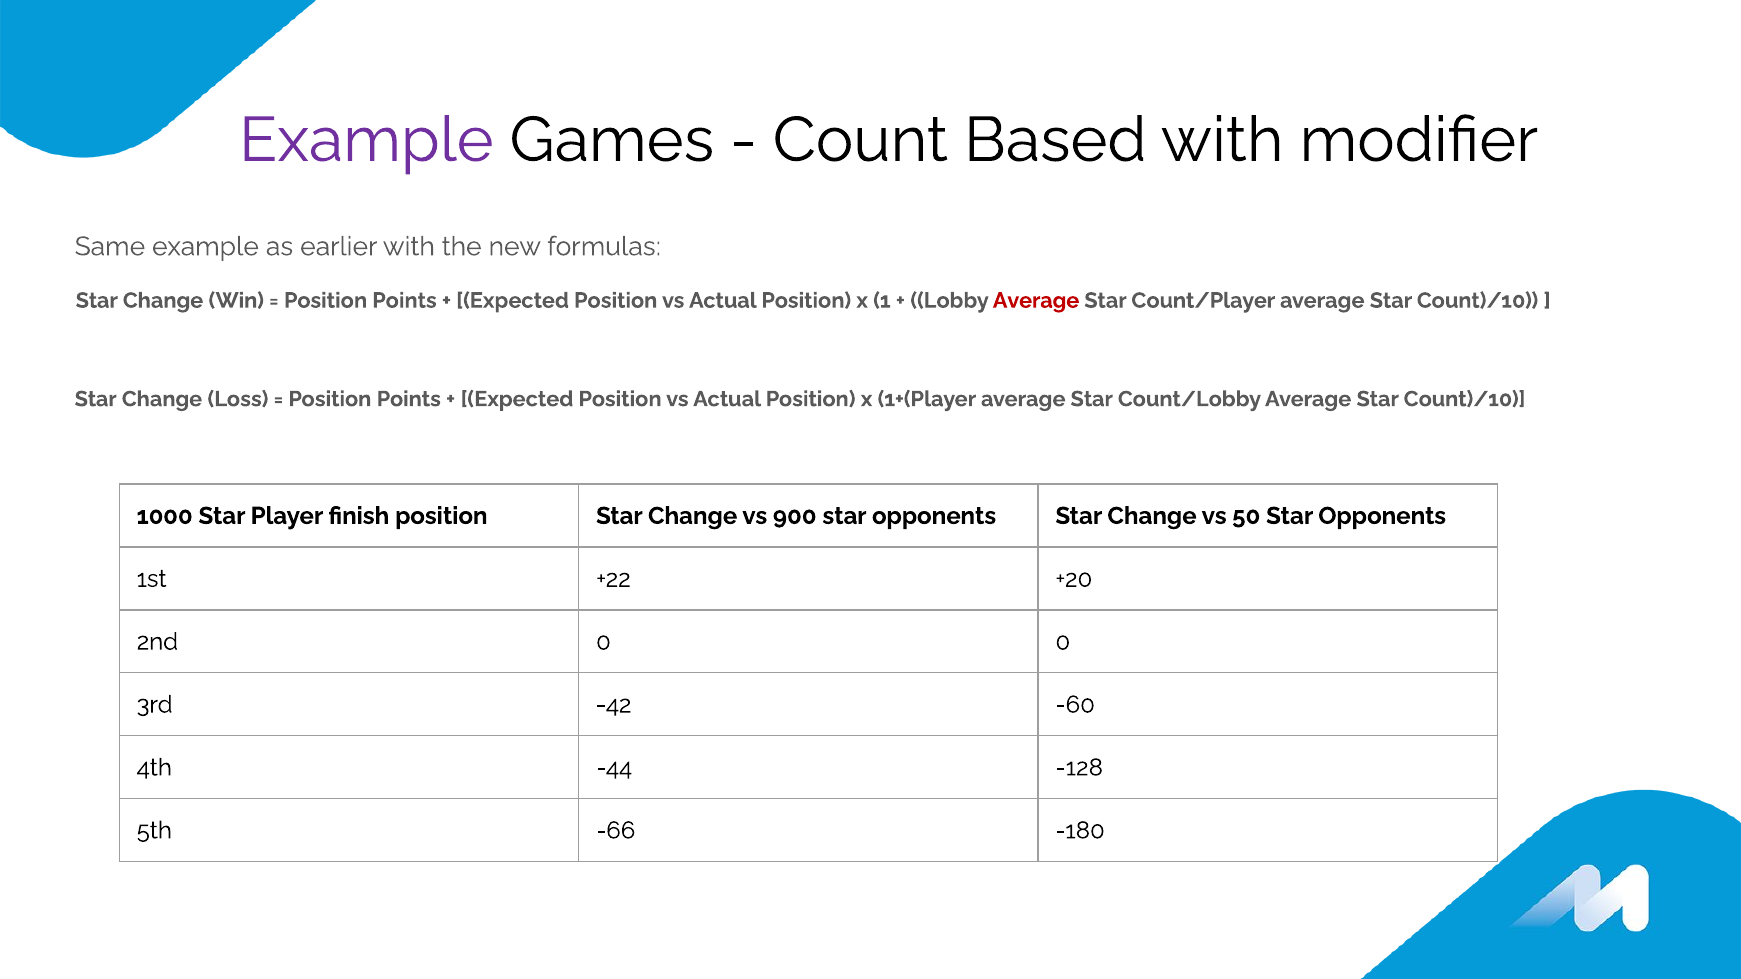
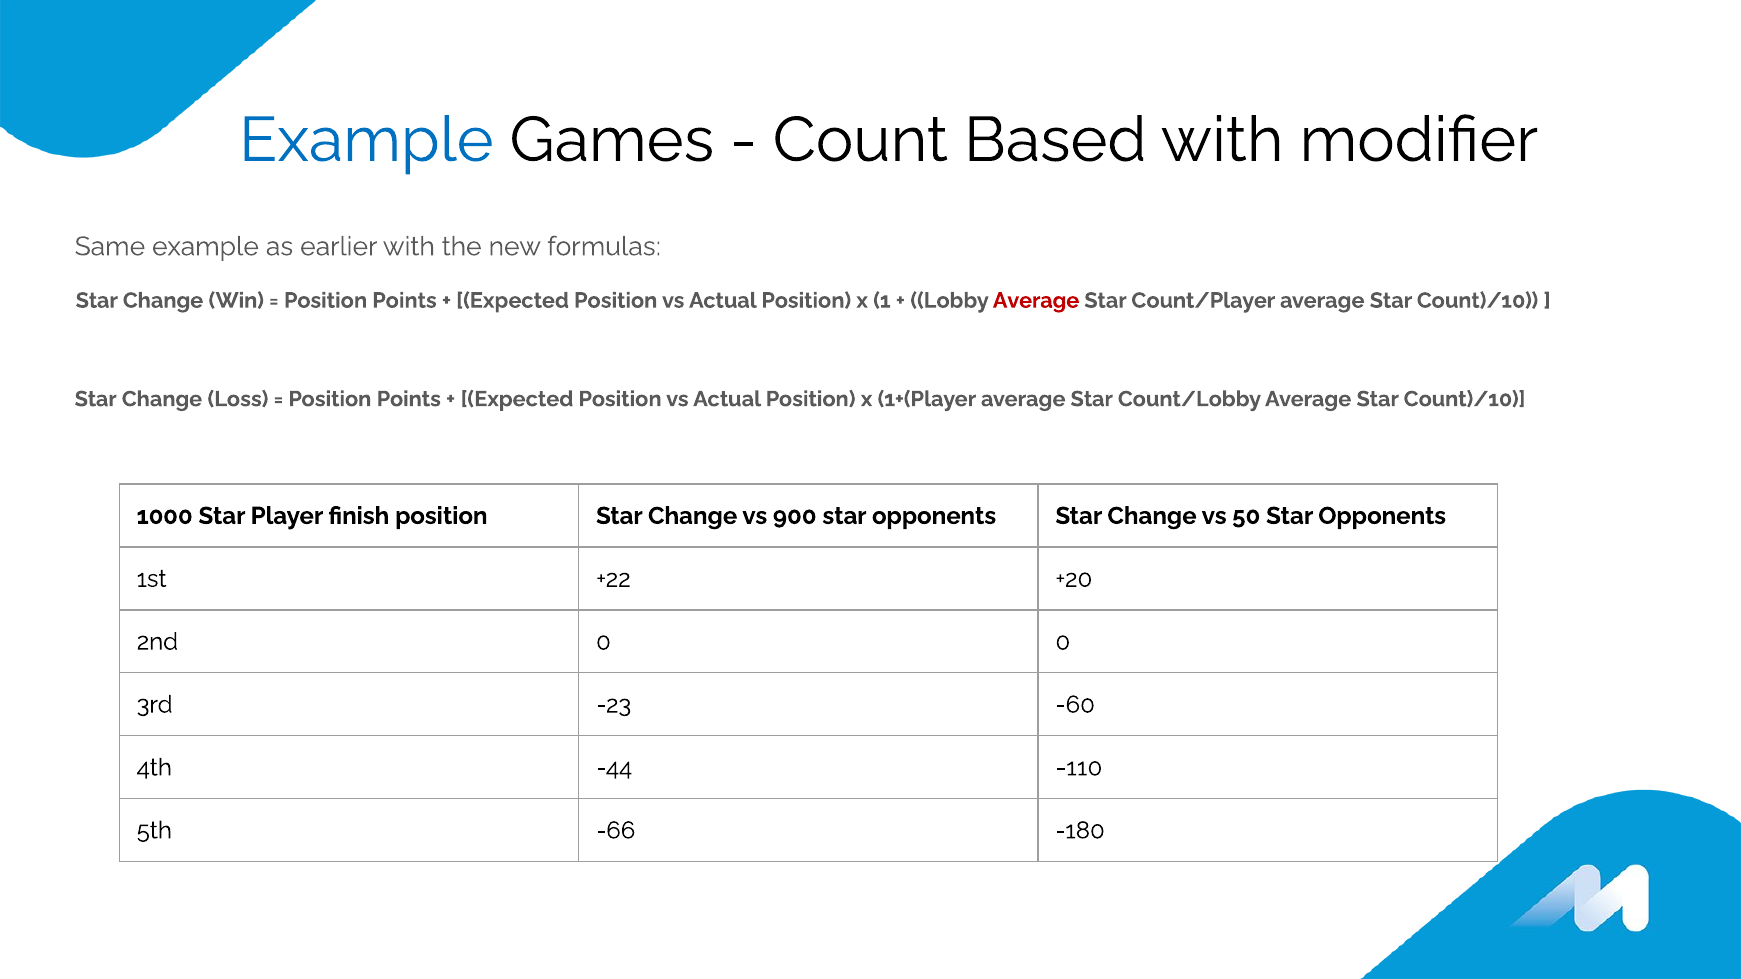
Example at (366, 140) colour: purple -> blue
-42: -42 -> -23
-128: -128 -> -110
